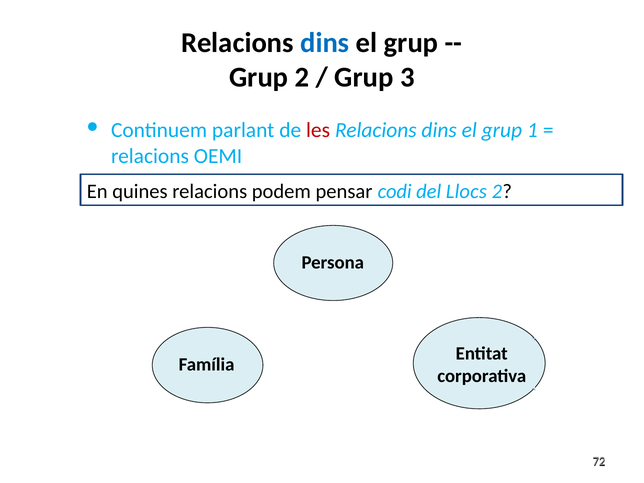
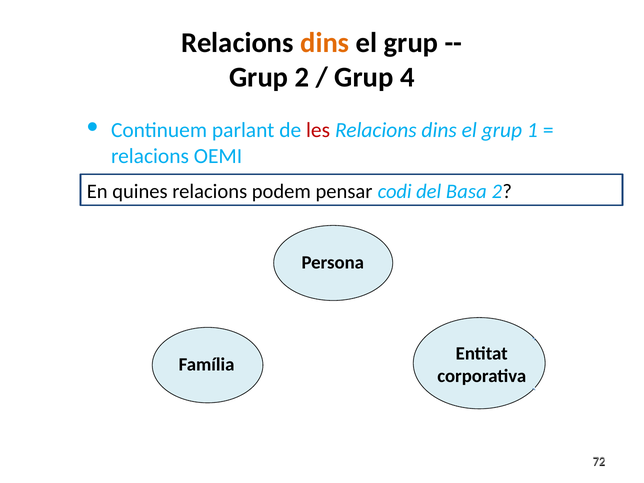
dins at (325, 43) colour: blue -> orange
3: 3 -> 4
Llocs: Llocs -> Basa
